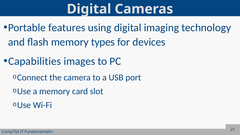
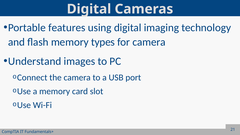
for devices: devices -> camera
Capabilities: Capabilities -> Understand
